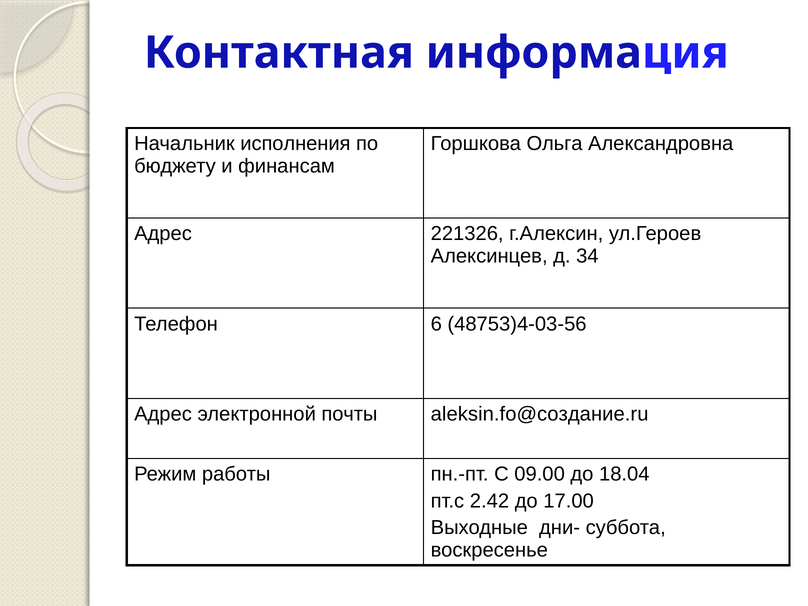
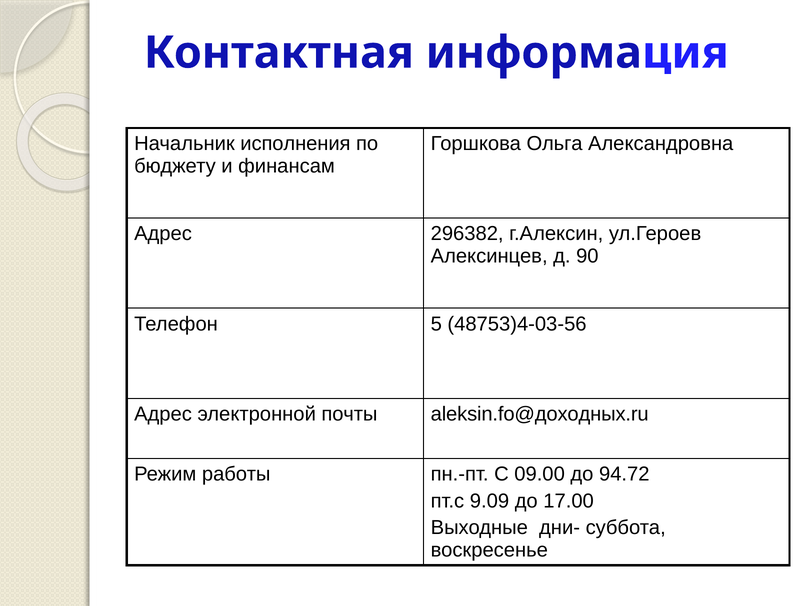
221326: 221326 -> 296382
34: 34 -> 90
6: 6 -> 5
aleksin.fo@создание.ru: aleksin.fo@создание.ru -> aleksin.fo@доходных.ru
18.04: 18.04 -> 94.72
2.42: 2.42 -> 9.09
